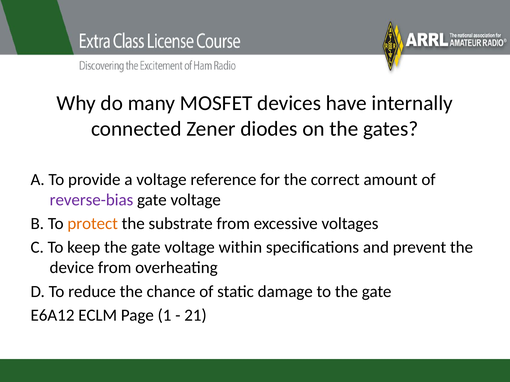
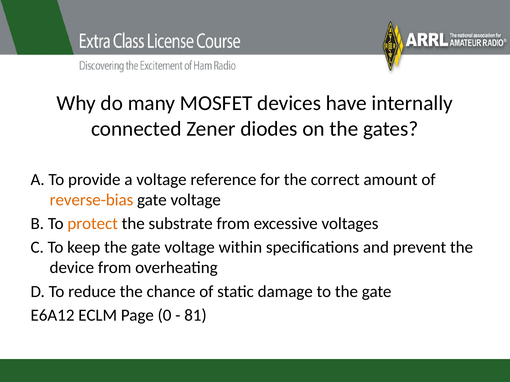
reverse-bias colour: purple -> orange
1: 1 -> 0
21: 21 -> 81
